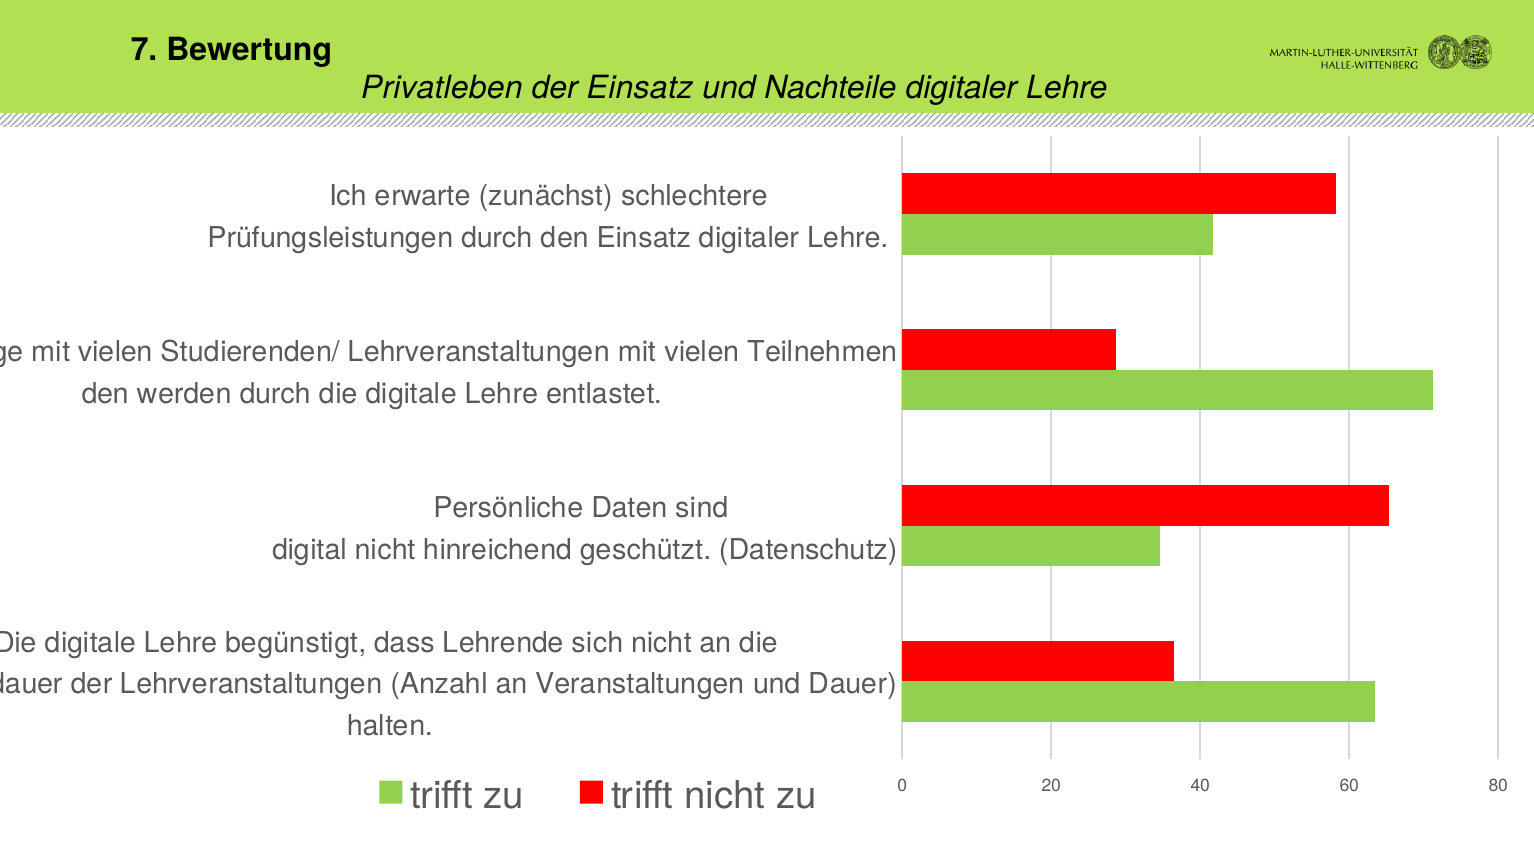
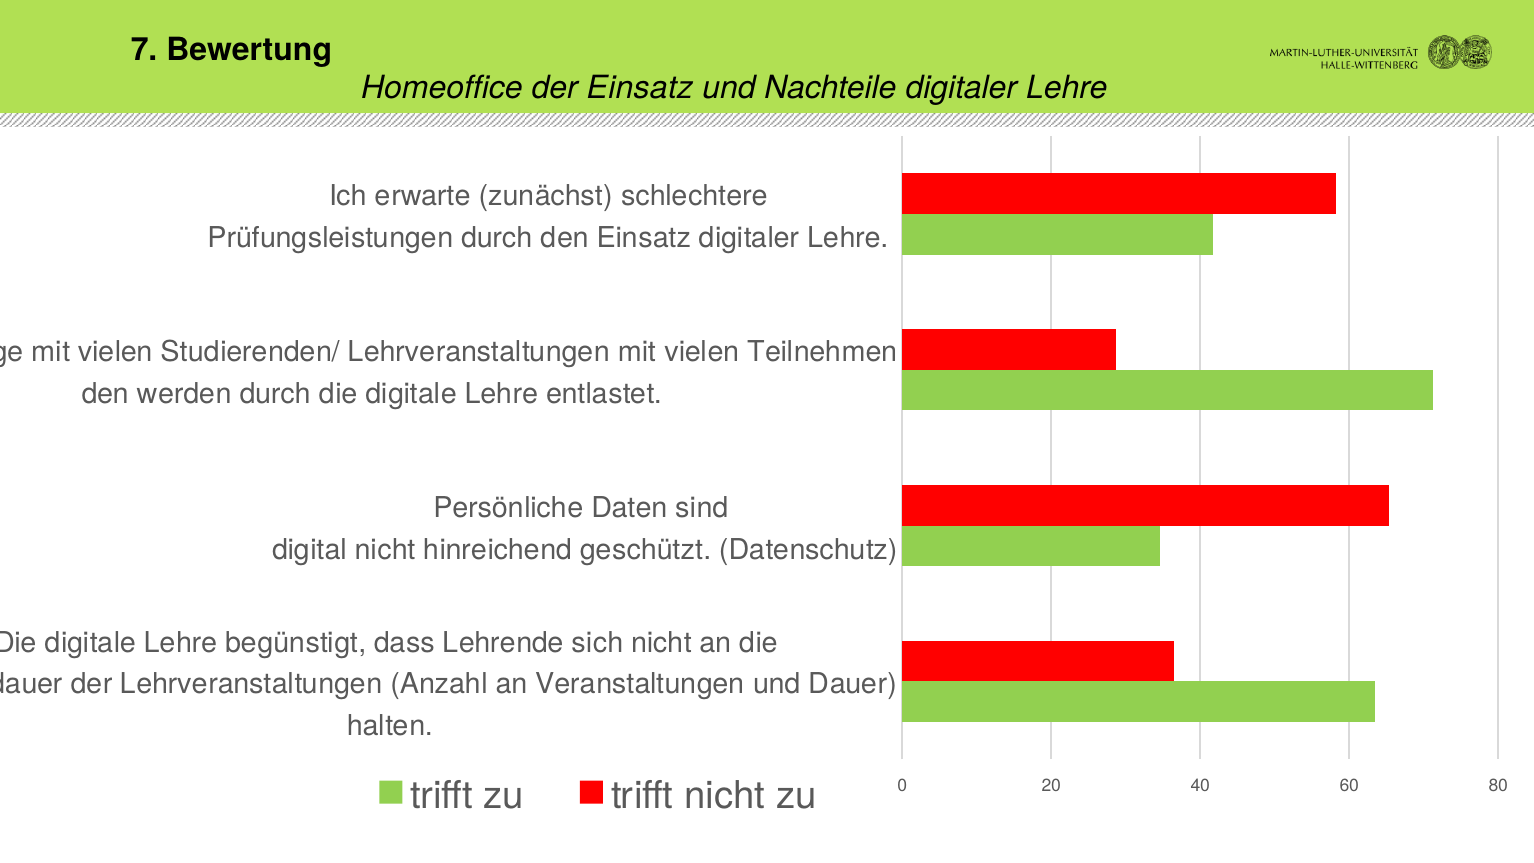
Privatleben: Privatleben -> Homeoffice
